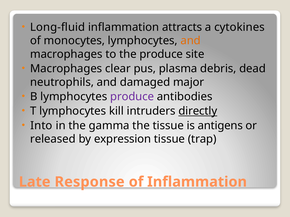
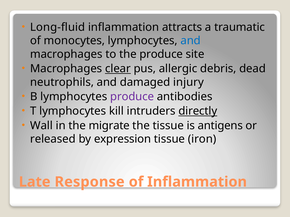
cytokines: cytokines -> traumatic
and at (191, 41) colour: orange -> blue
clear underline: none -> present
plasma: plasma -> allergic
major: major -> injury
Into: Into -> Wall
gamma: gamma -> migrate
trap: trap -> iron
